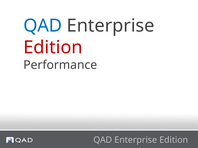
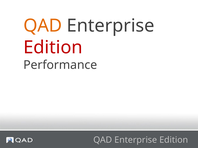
QAD at (43, 26) colour: blue -> orange
